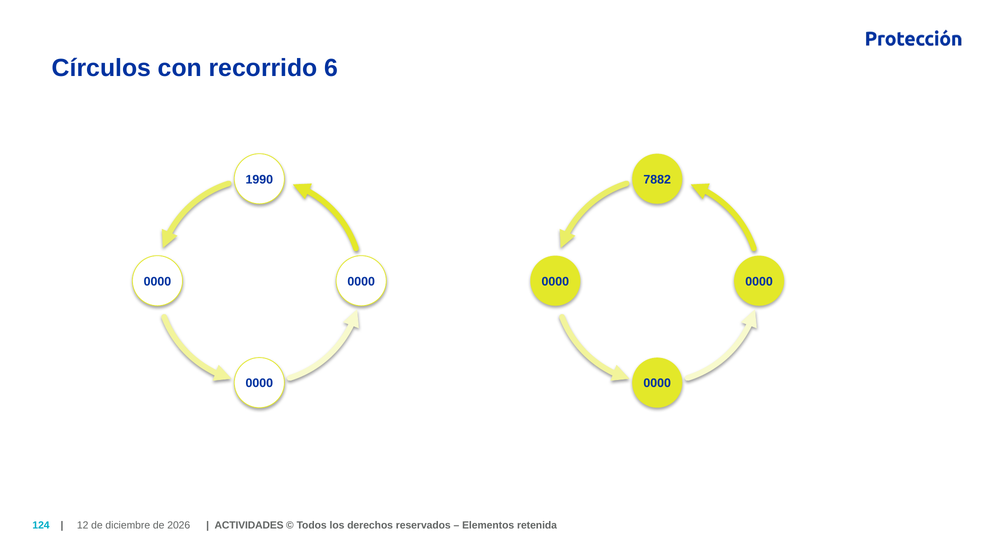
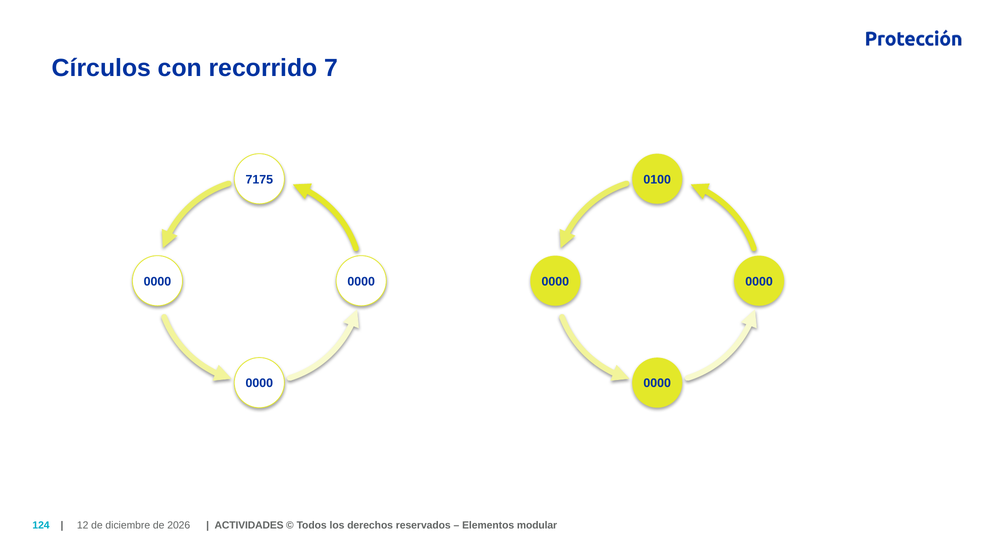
6: 6 -> 7
1990: 1990 -> 7175
7882: 7882 -> 0100
retenida: retenida -> modular
